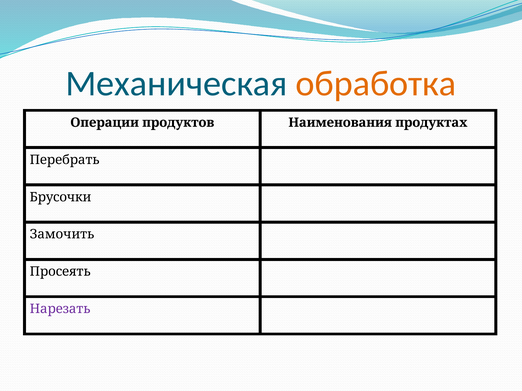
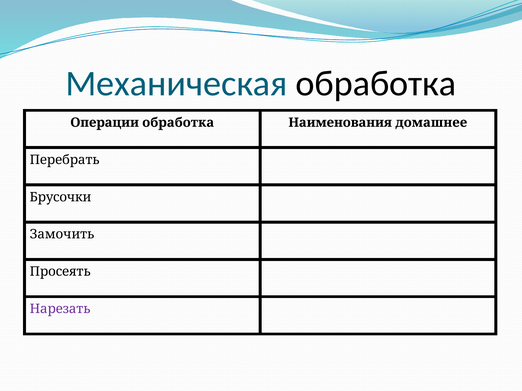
обработка at (376, 84) colour: orange -> black
Операции продуктов: продуктов -> обработка
продуктах: продуктах -> домашнее
